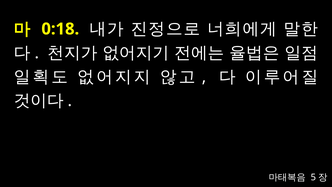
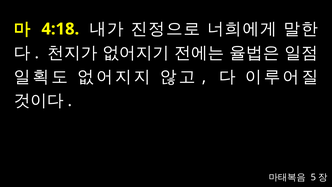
0:18: 0:18 -> 4:18
